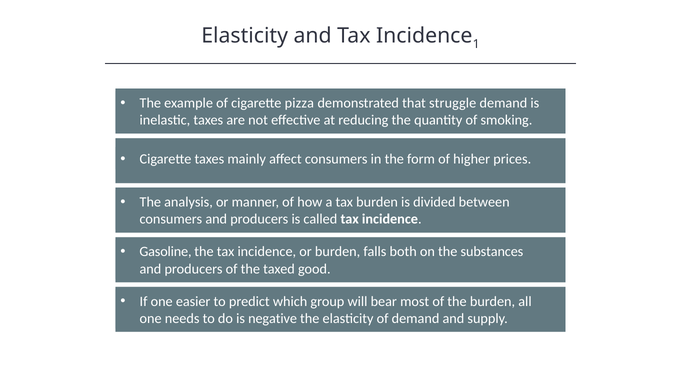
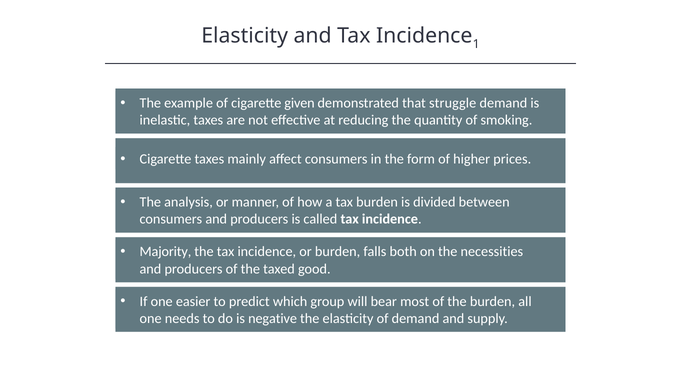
pizza: pizza -> given
Gasoline: Gasoline -> Majority
substances: substances -> necessities
